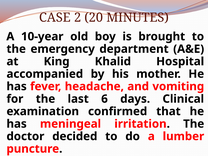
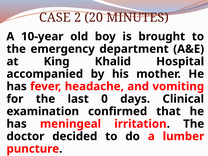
6: 6 -> 0
